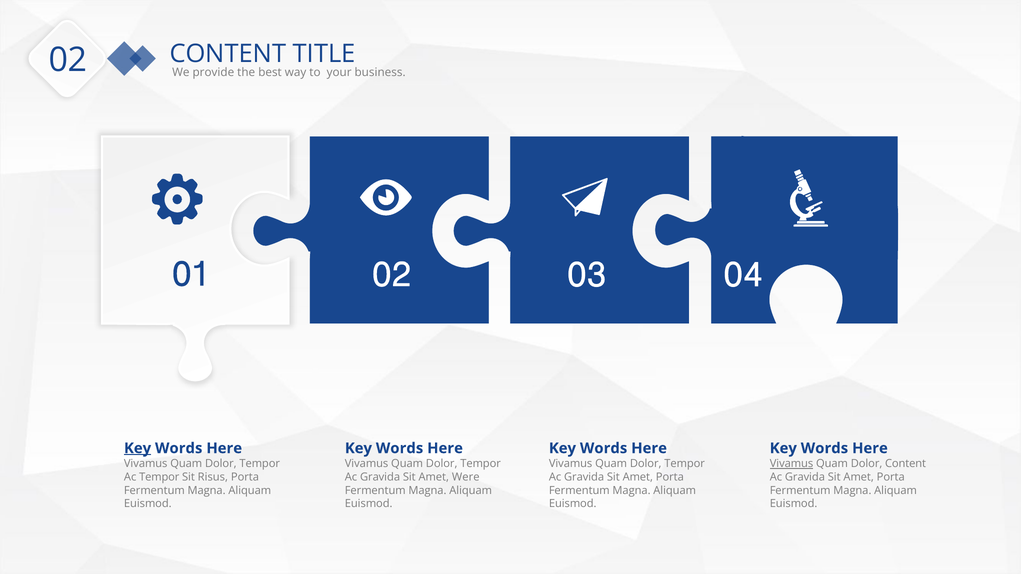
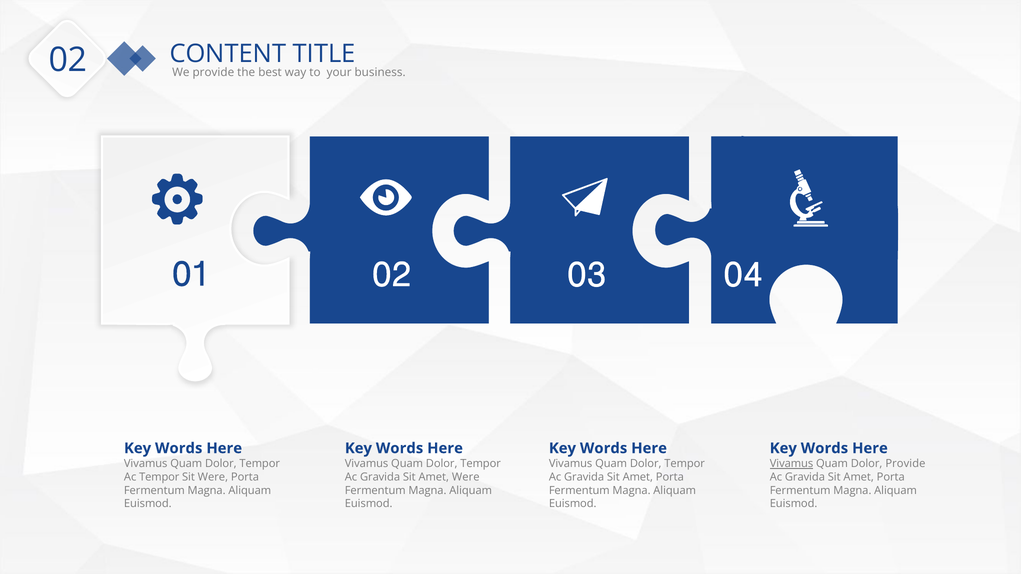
Key at (138, 449) underline: present -> none
Dolor Content: Content -> Provide
Sit Risus: Risus -> Were
